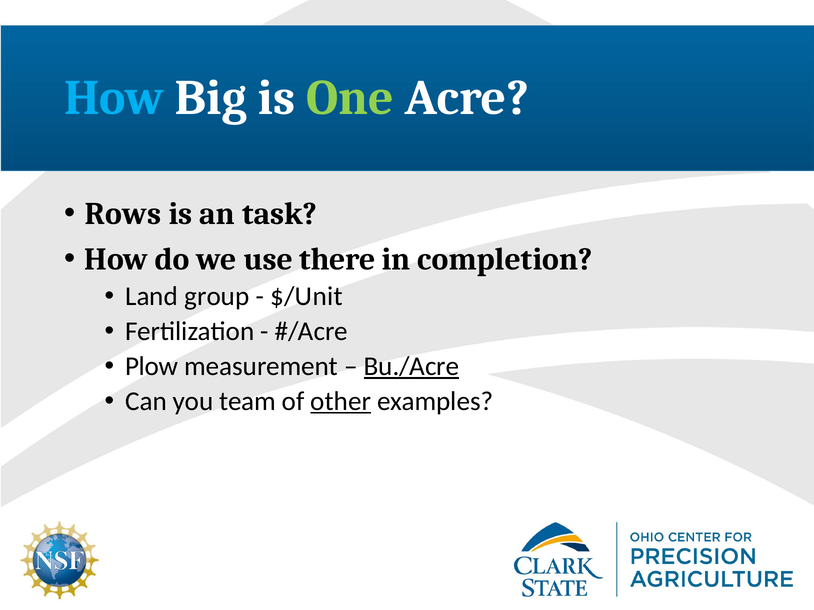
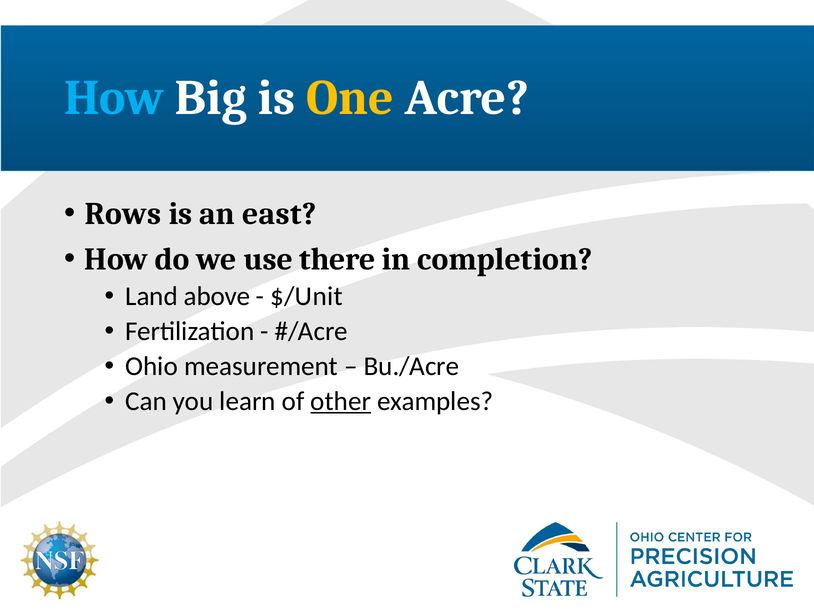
One colour: light green -> yellow
task: task -> east
group: group -> above
Plow: Plow -> Ohio
Bu./Acre underline: present -> none
team: team -> learn
